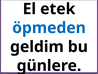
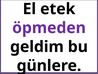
öpmeden colour: blue -> purple
